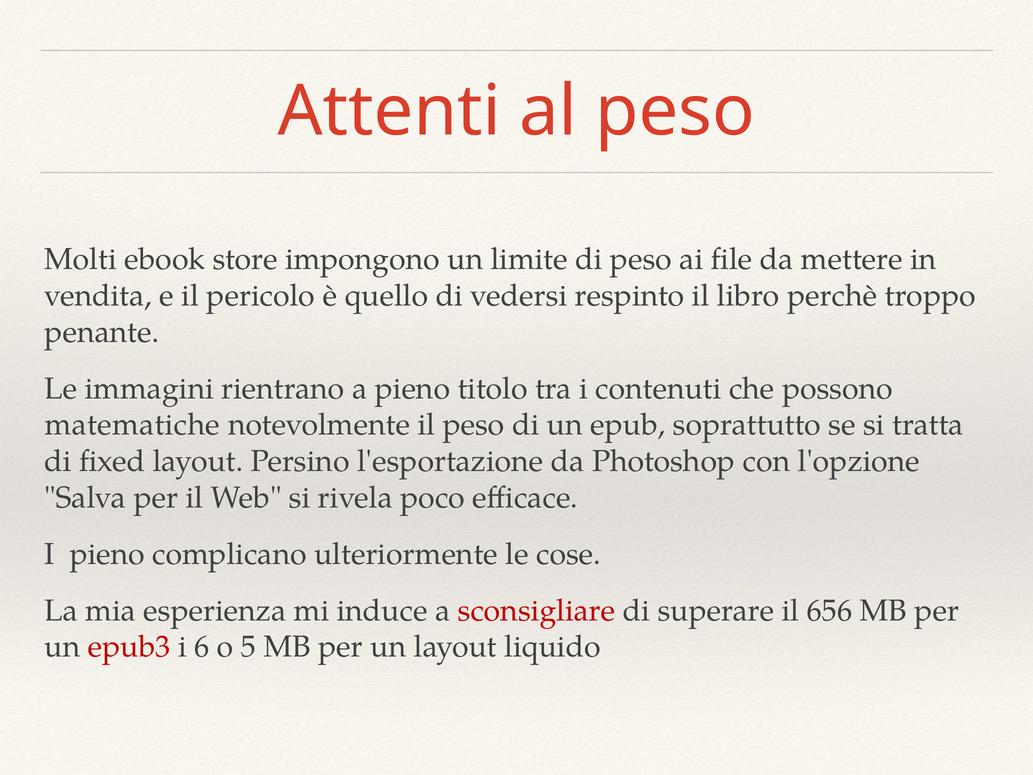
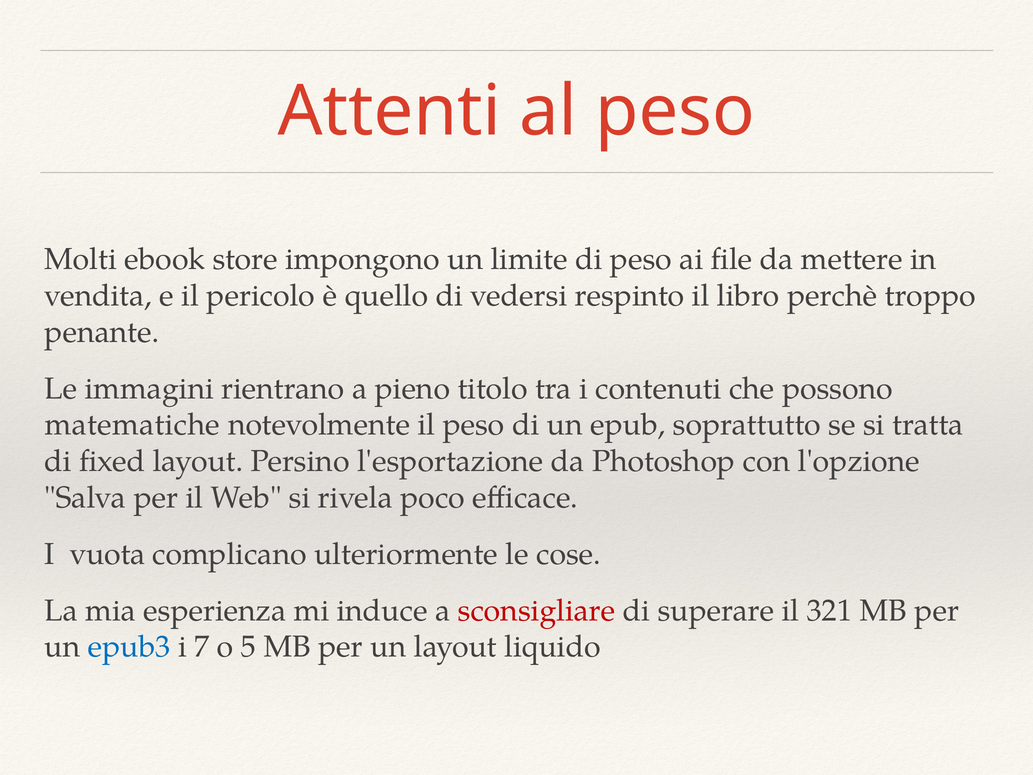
I pieno: pieno -> vuota
656: 656 -> 321
epub3 colour: red -> blue
6: 6 -> 7
